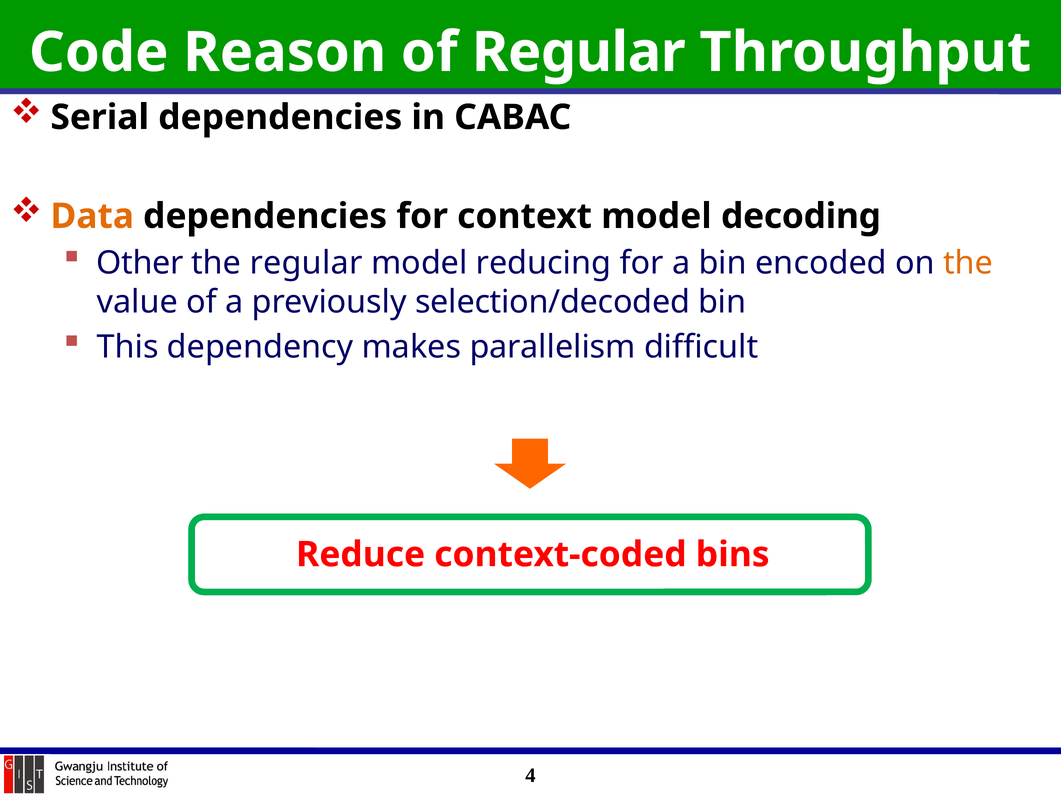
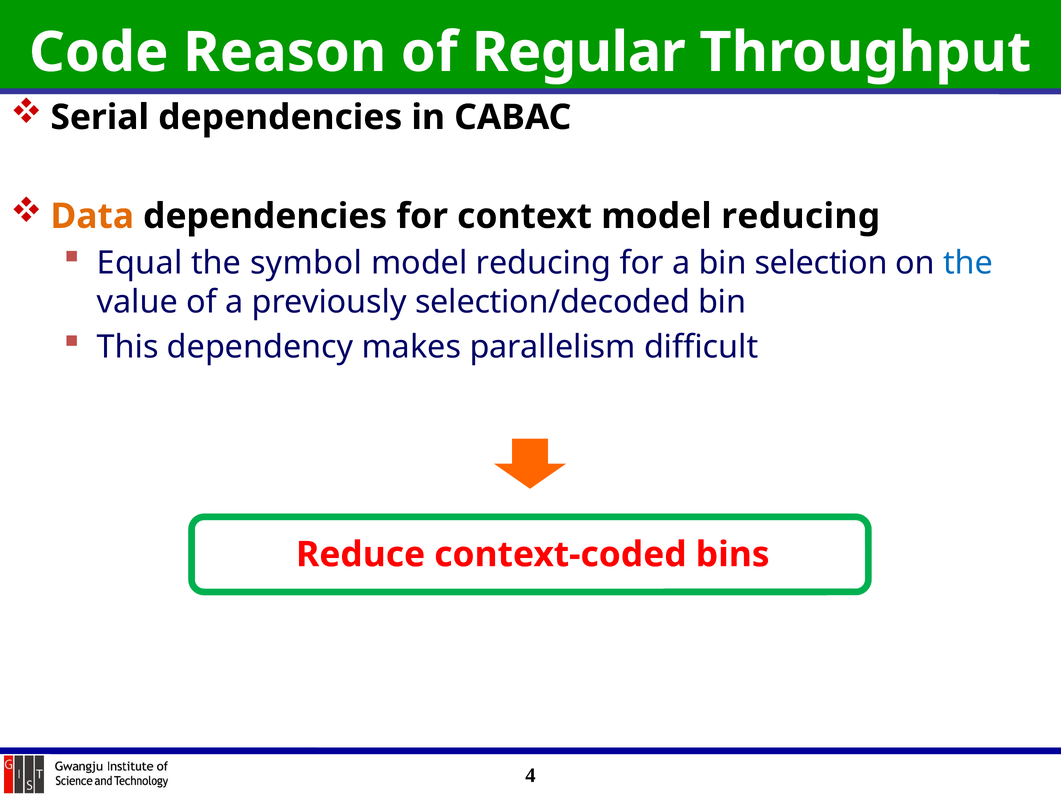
context model decoding: decoding -> reducing
Other: Other -> Equal
the regular: regular -> symbol
encoded: encoded -> selection
the at (968, 263) colour: orange -> blue
